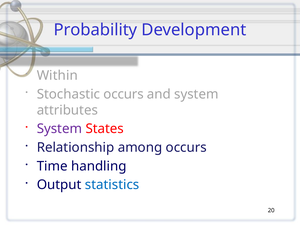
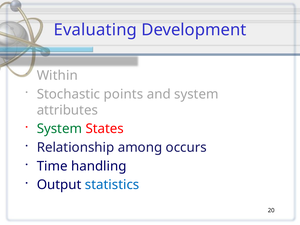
Probability: Probability -> Evaluating
Stochastic occurs: occurs -> points
System at (59, 129) colour: purple -> green
